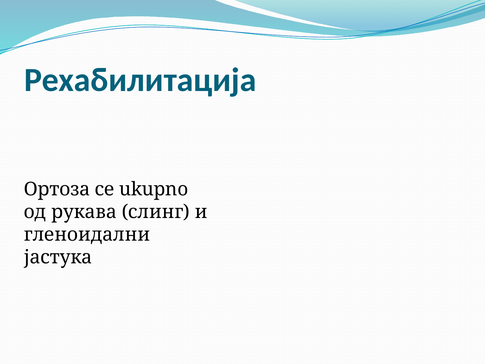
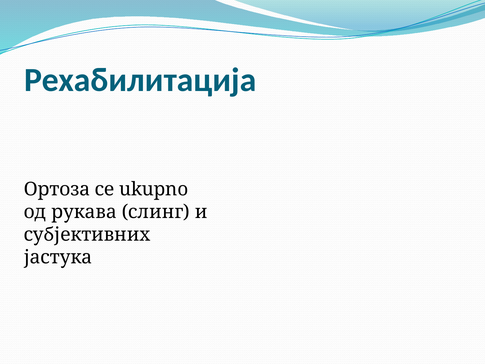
гленоидални: гленоидални -> субјективних
